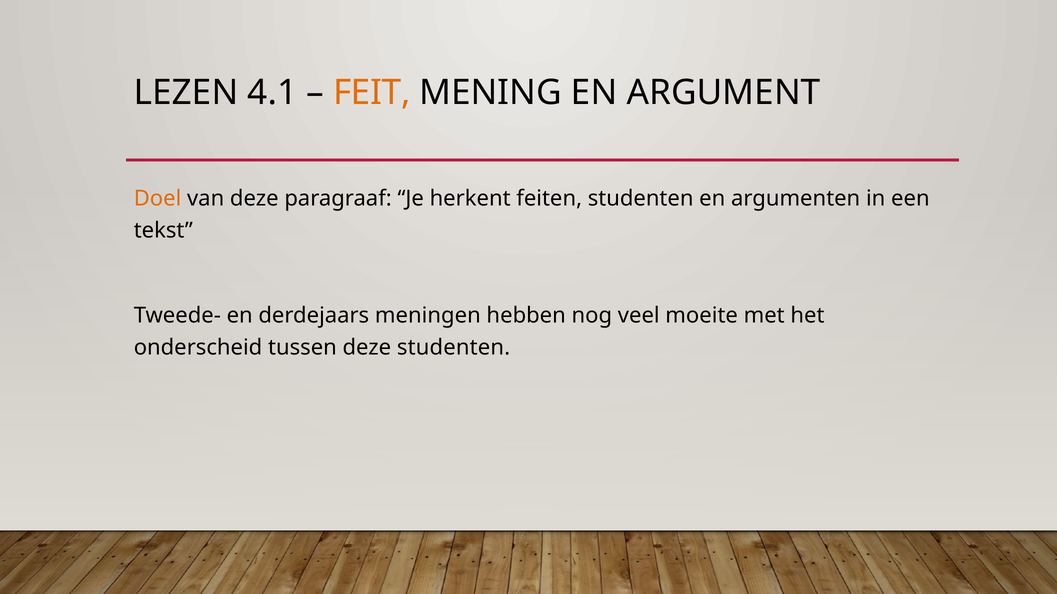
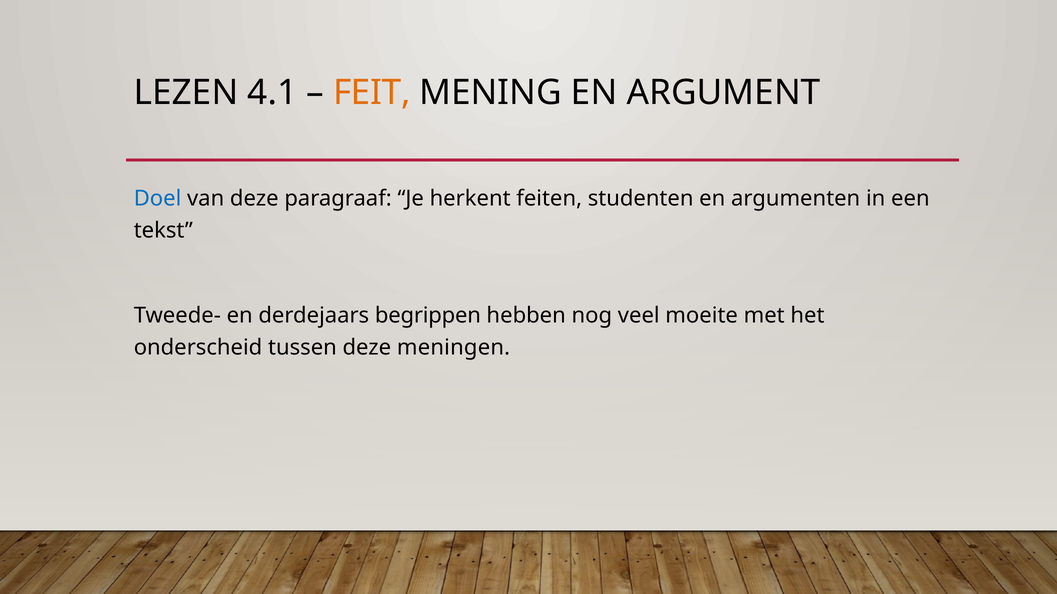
Doel colour: orange -> blue
meningen: meningen -> begrippen
deze studenten: studenten -> meningen
